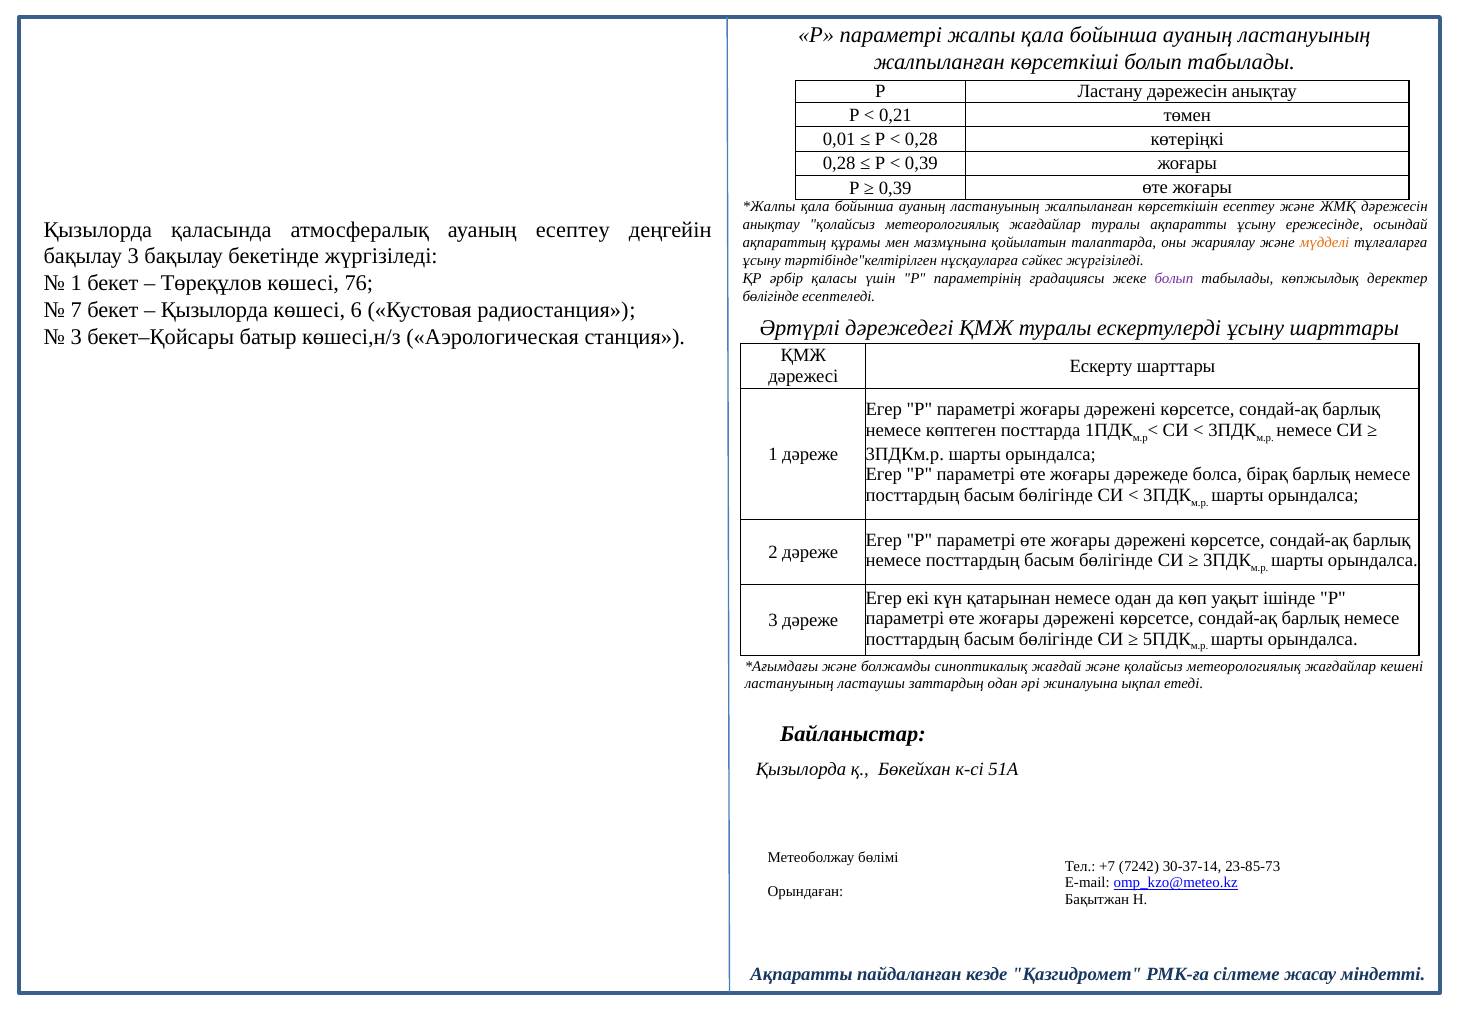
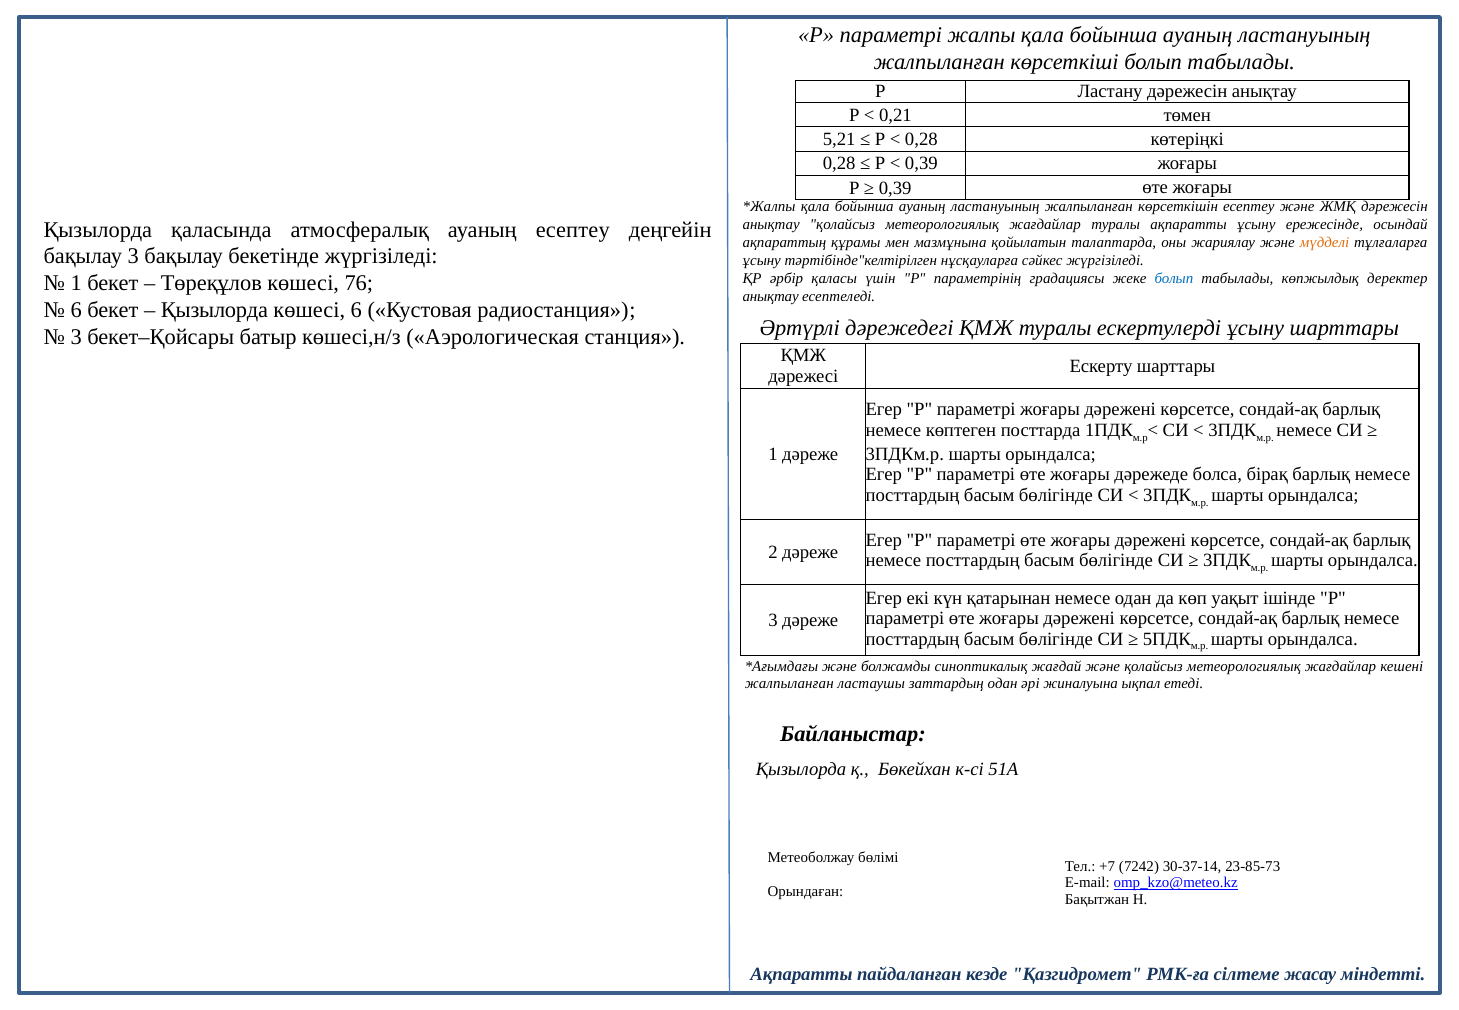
0,01: 0,01 -> 5,21
болып at (1174, 279) colour: purple -> blue
бөлігінде at (771, 296): бөлігінде -> анықтау
7 at (76, 310): 7 -> 6
ластануының at (789, 684): ластануының -> жалпыланған
